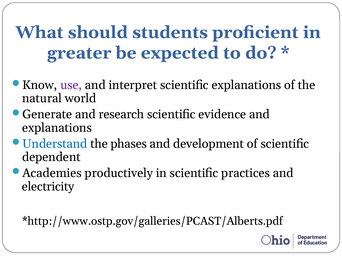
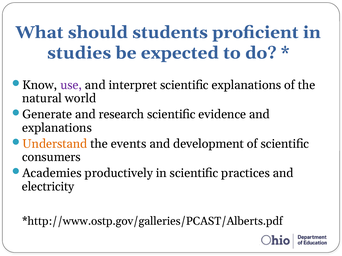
greater: greater -> studies
Understand colour: blue -> orange
phases: phases -> events
dependent: dependent -> consumers
